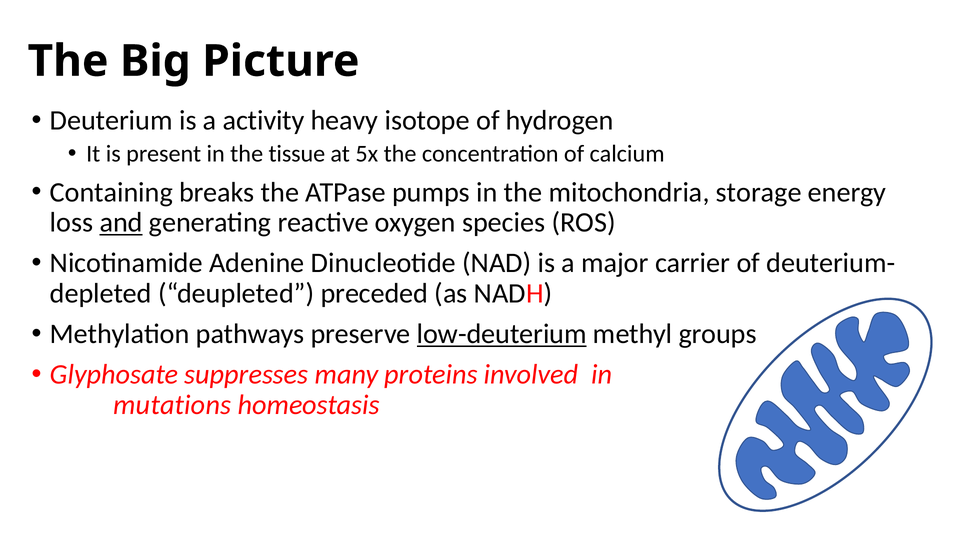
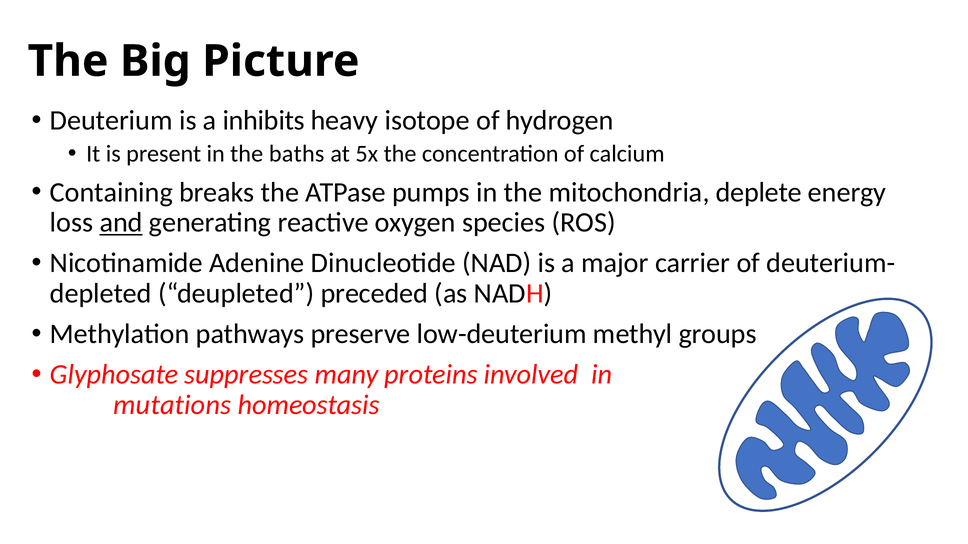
activity: activity -> inhibits
tissue: tissue -> baths
storage: storage -> deplete
low-deuterium underline: present -> none
